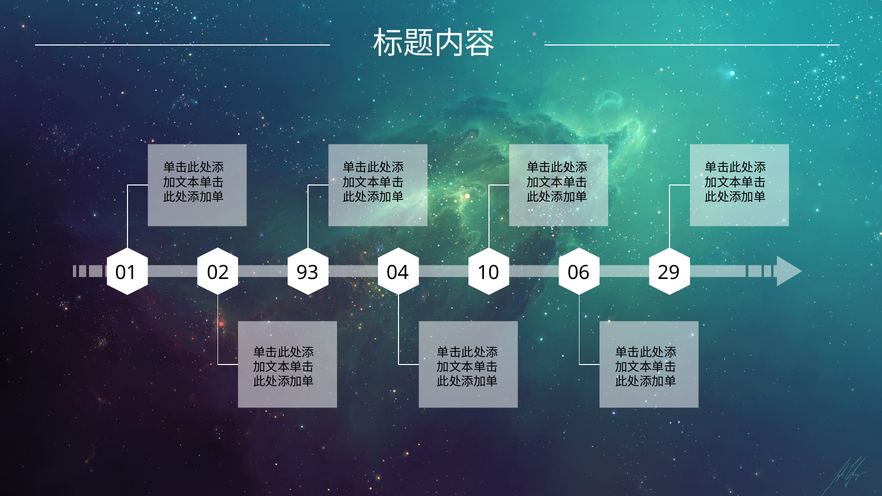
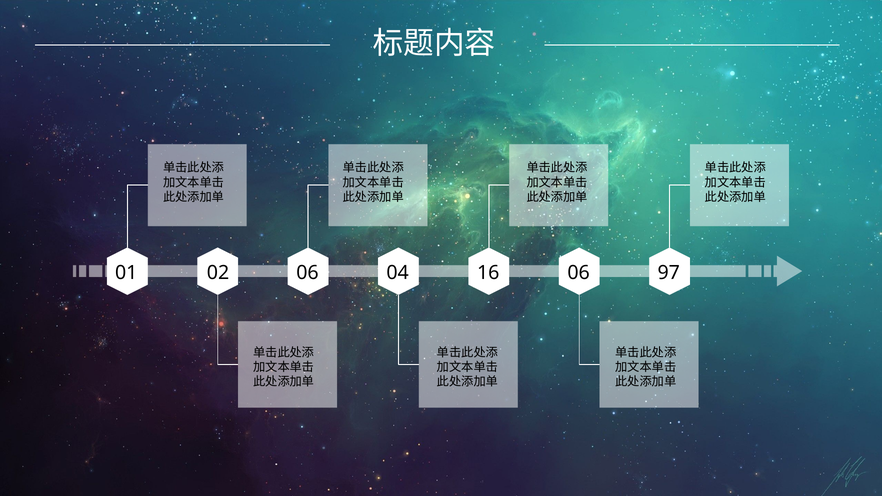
02 93: 93 -> 06
10: 10 -> 16
29: 29 -> 97
